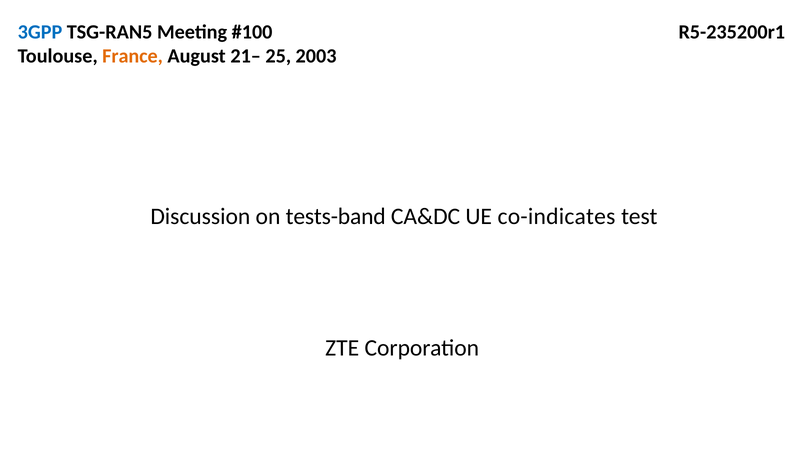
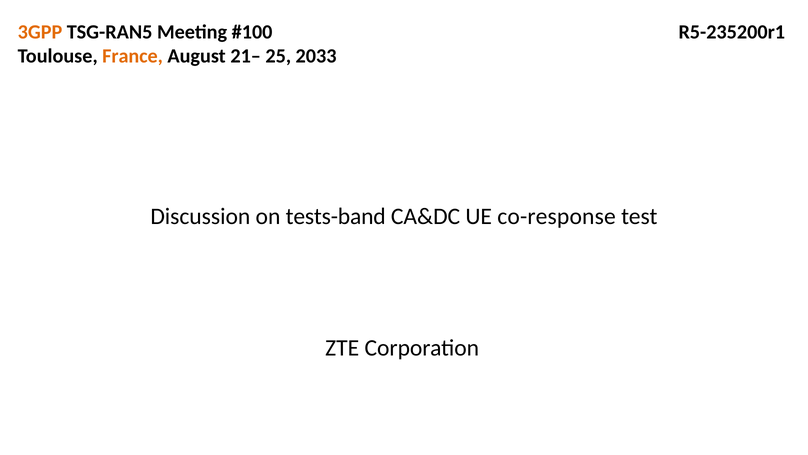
3GPP colour: blue -> orange
2003: 2003 -> 2033
co-indicates: co-indicates -> co-response
